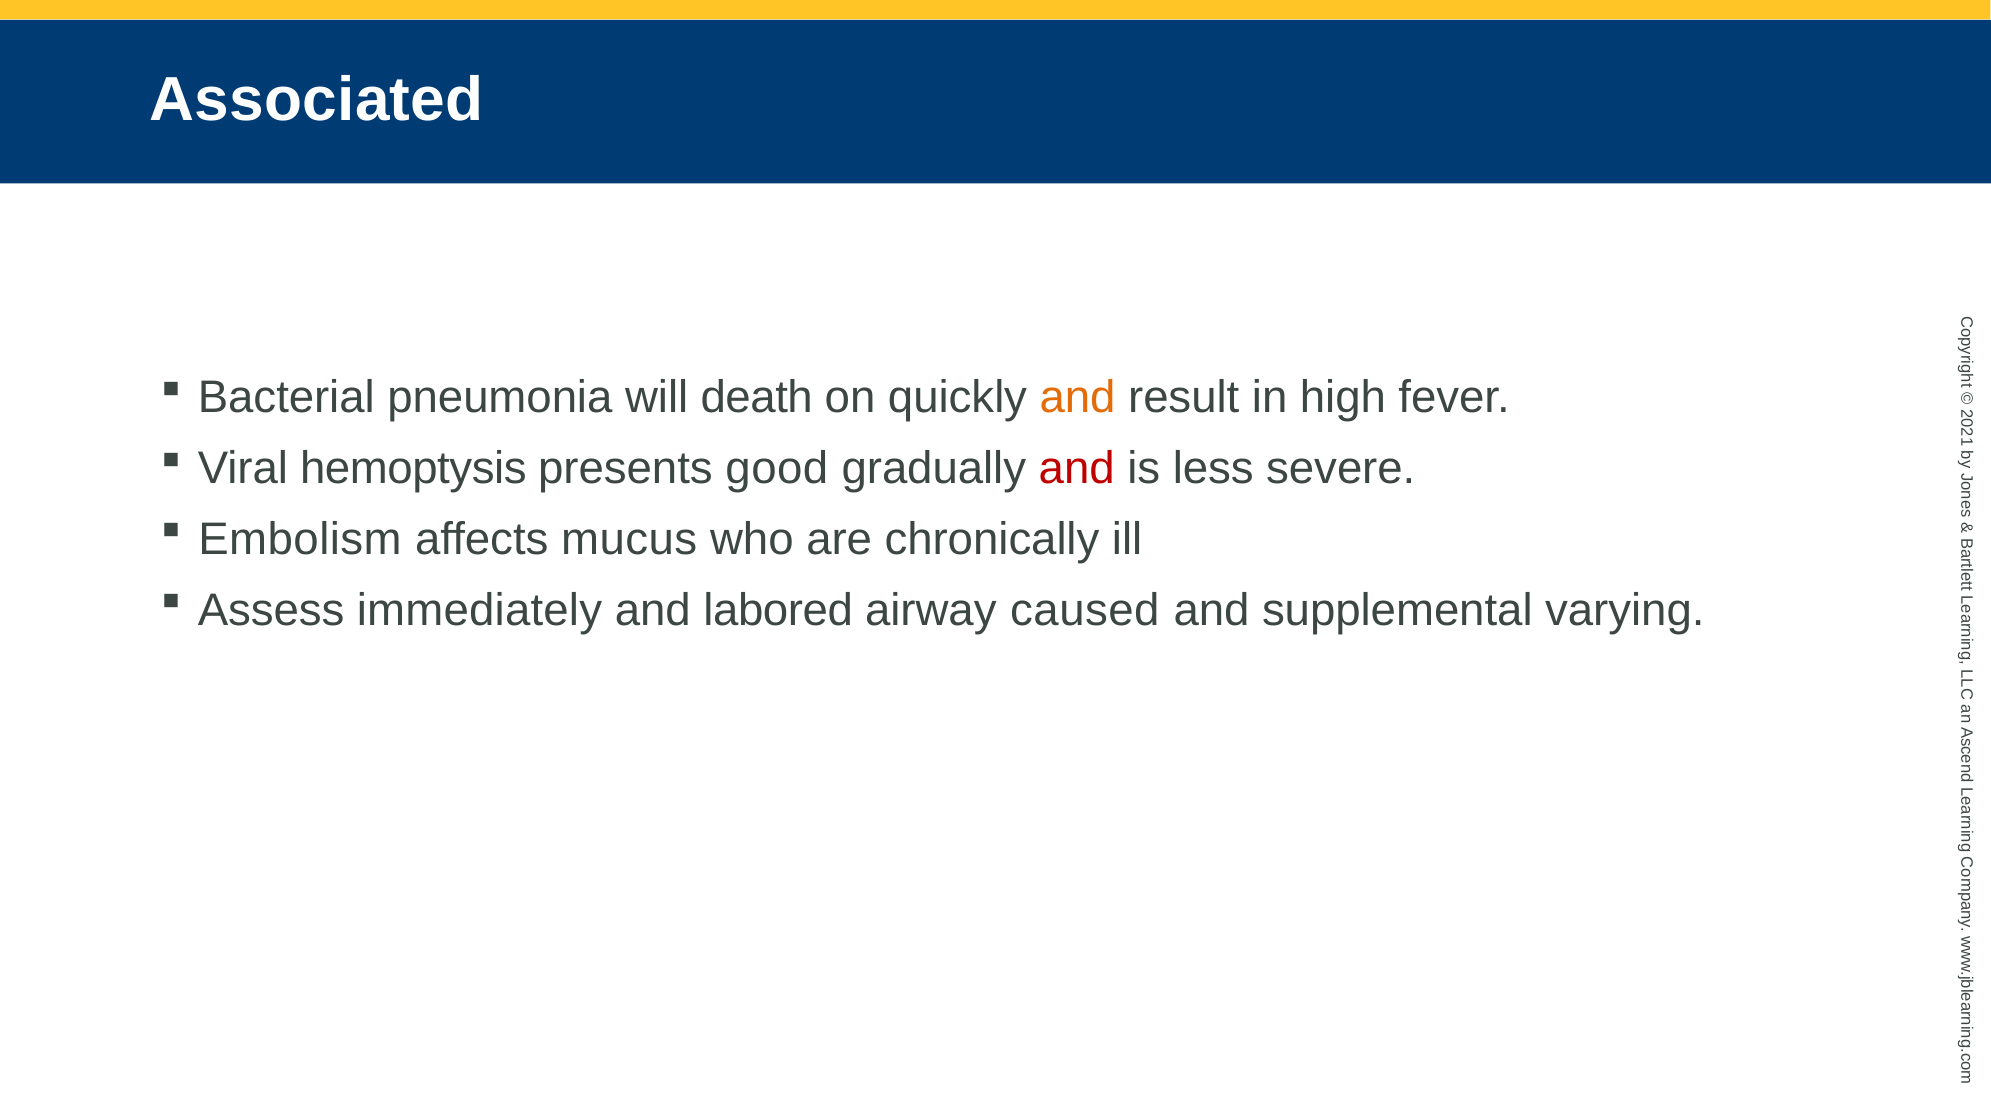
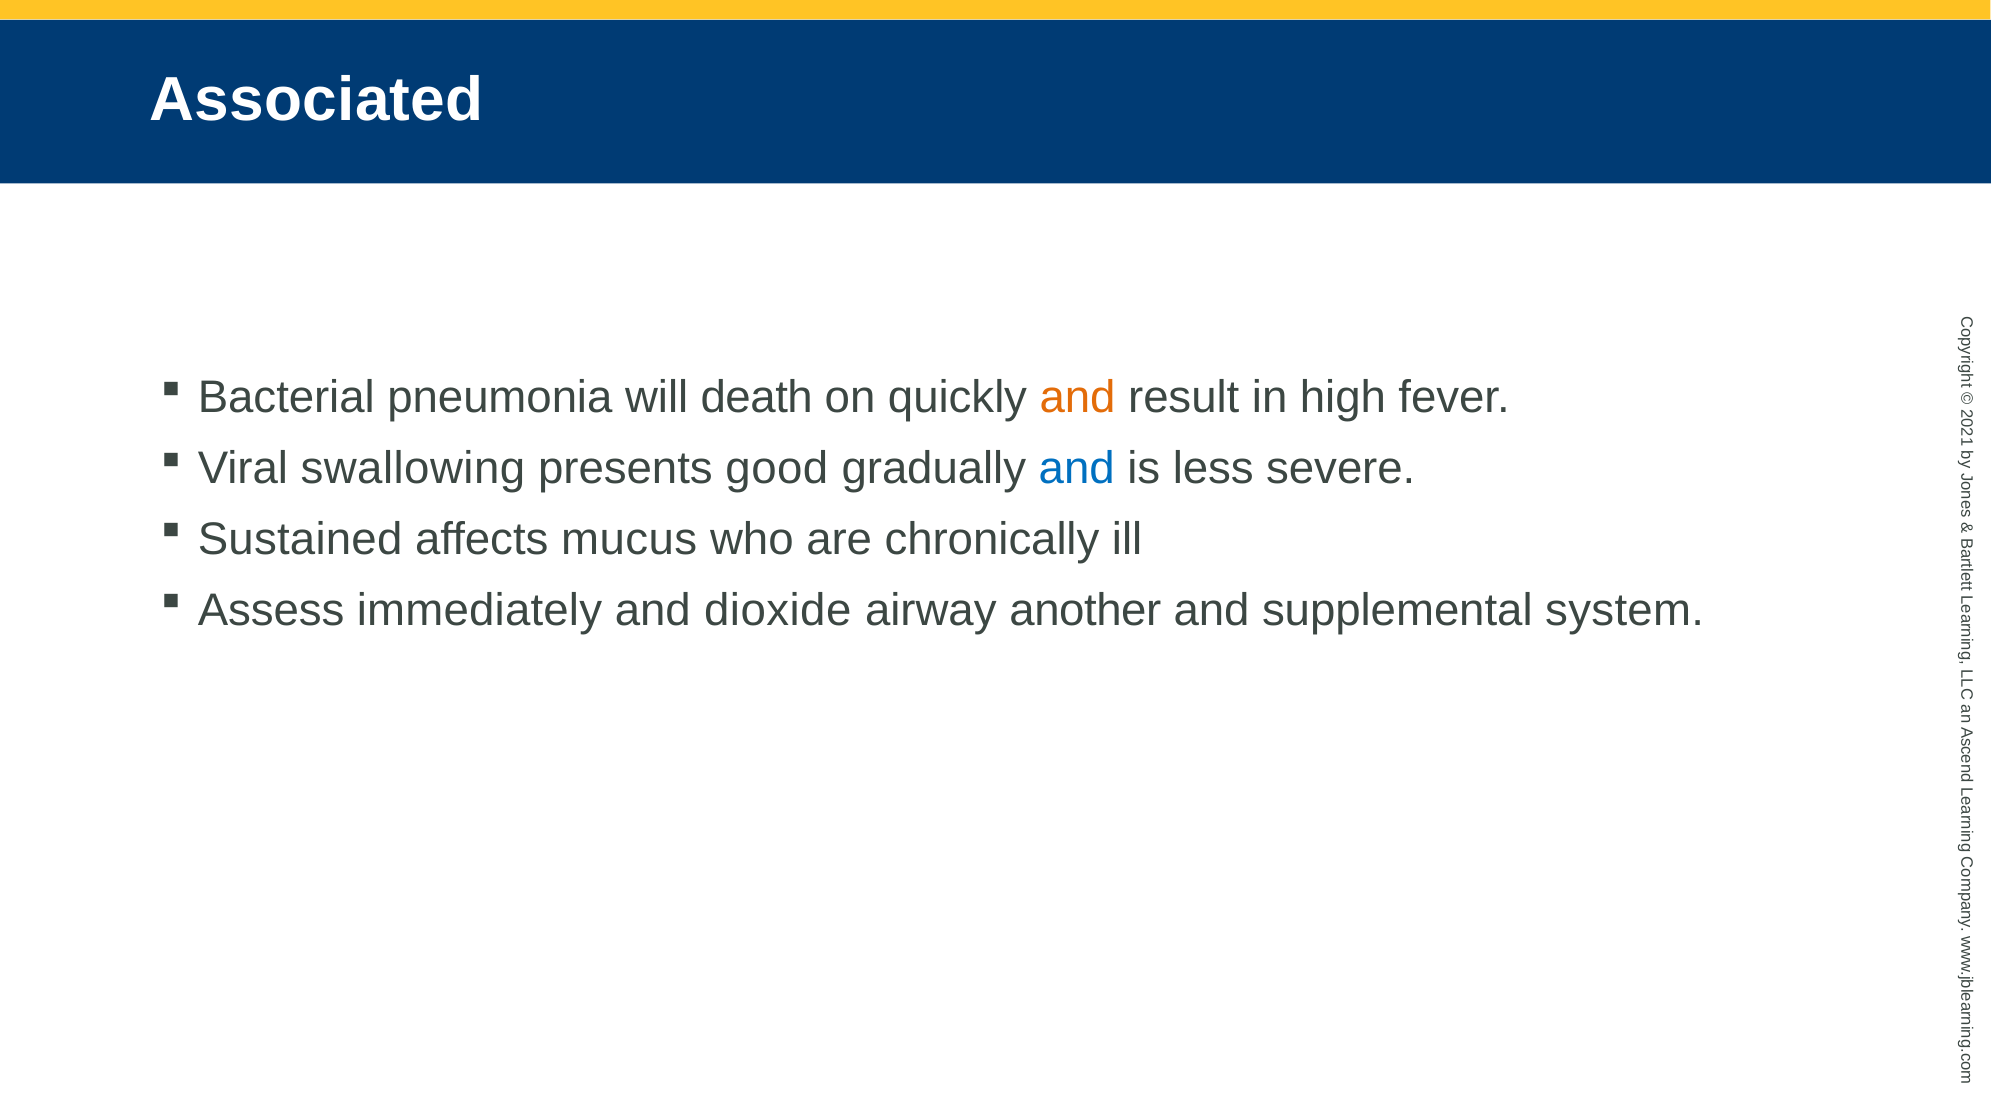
hemoptysis: hemoptysis -> swallowing
and at (1077, 469) colour: red -> blue
Embolism: Embolism -> Sustained
labored: labored -> dioxide
caused: caused -> another
varying: varying -> system
